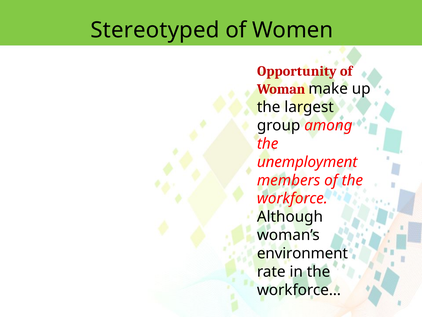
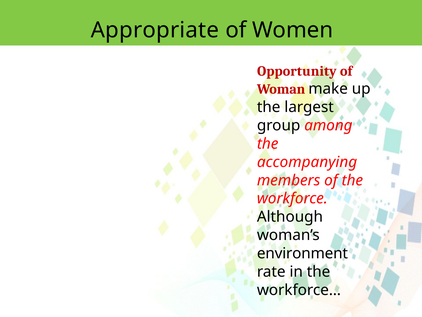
Stereotyped: Stereotyped -> Appropriate
unemployment: unemployment -> accompanying
